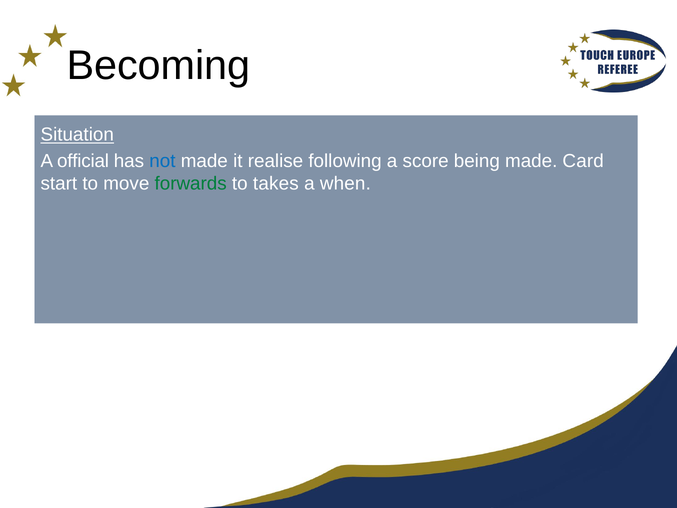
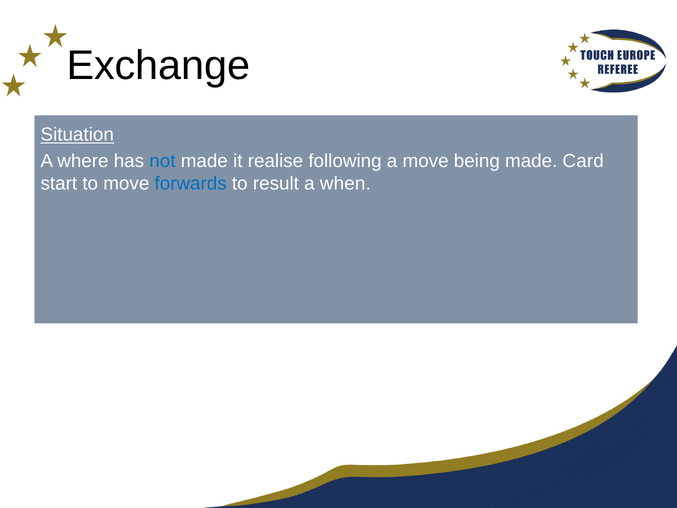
Becoming: Becoming -> Exchange
official: official -> where
a score: score -> move
forwards colour: green -> blue
takes: takes -> result
